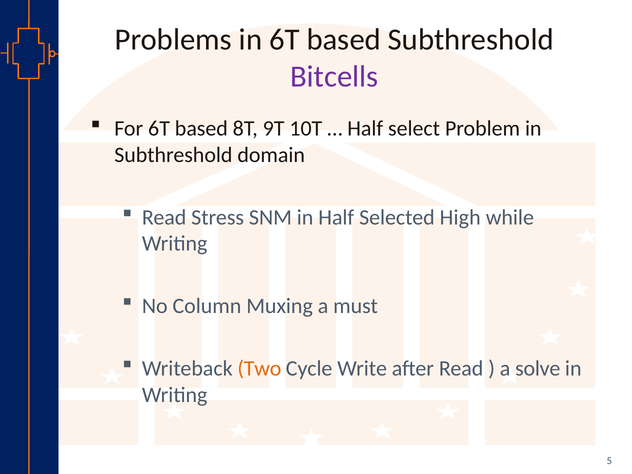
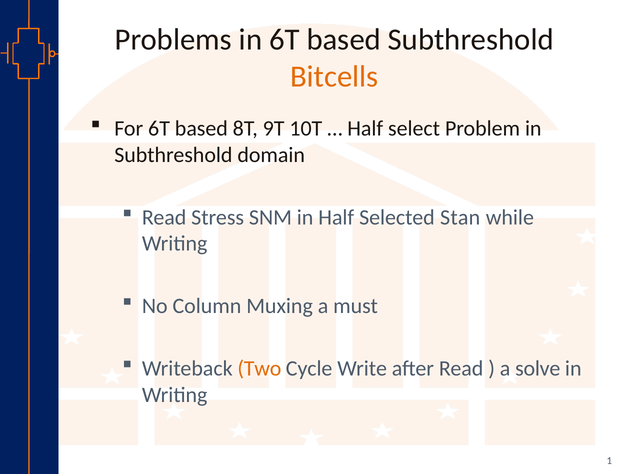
Bitcells colour: purple -> orange
High: High -> Stan
5: 5 -> 1
